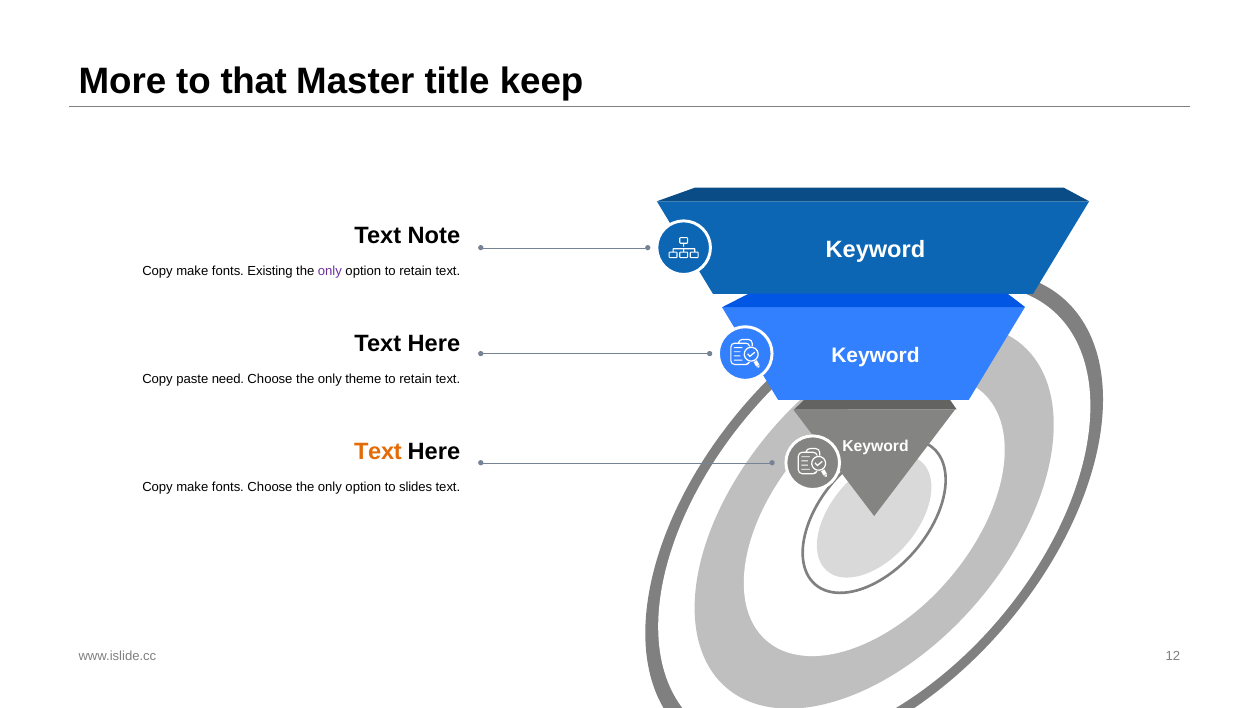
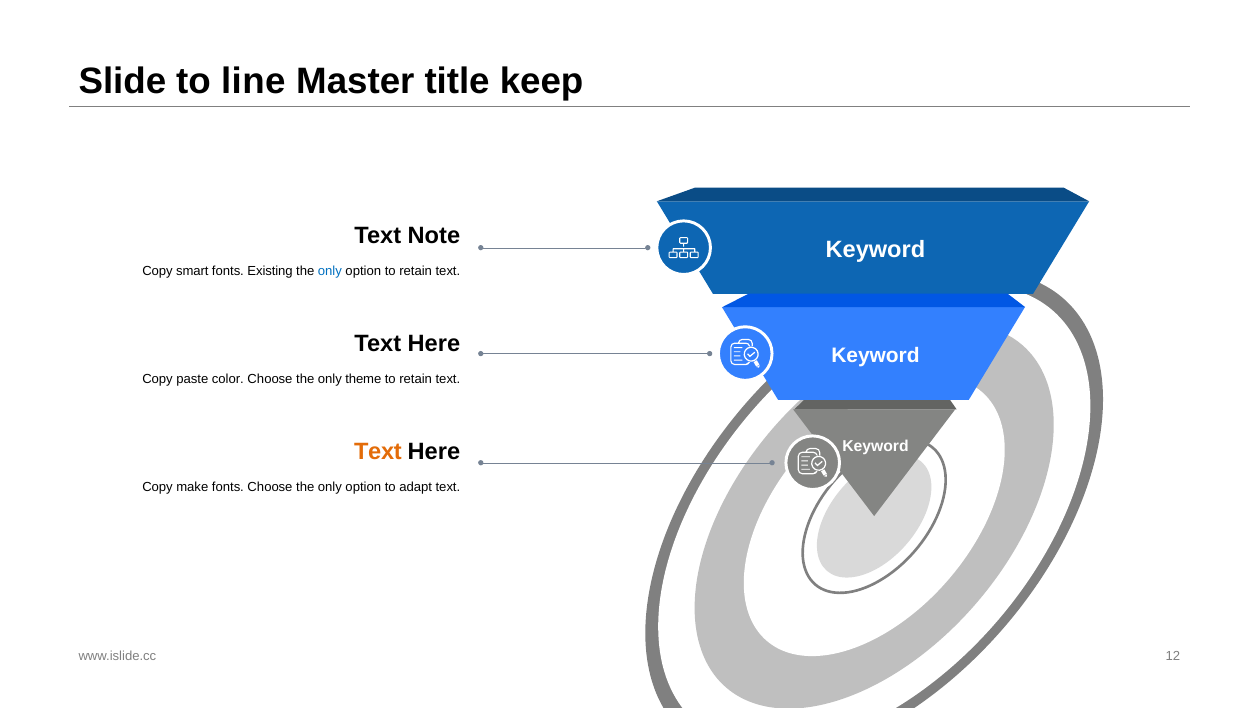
More: More -> Slide
that: that -> line
make at (192, 272): make -> smart
only at (330, 272) colour: purple -> blue
need: need -> color
slides: slides -> adapt
